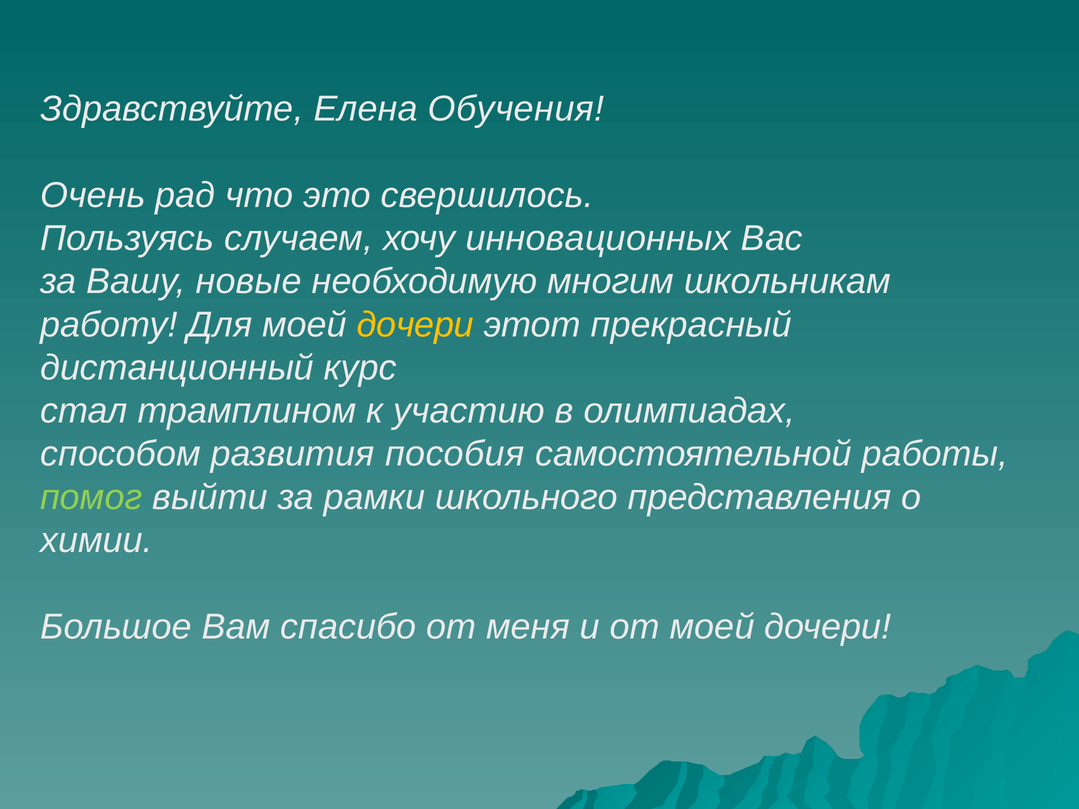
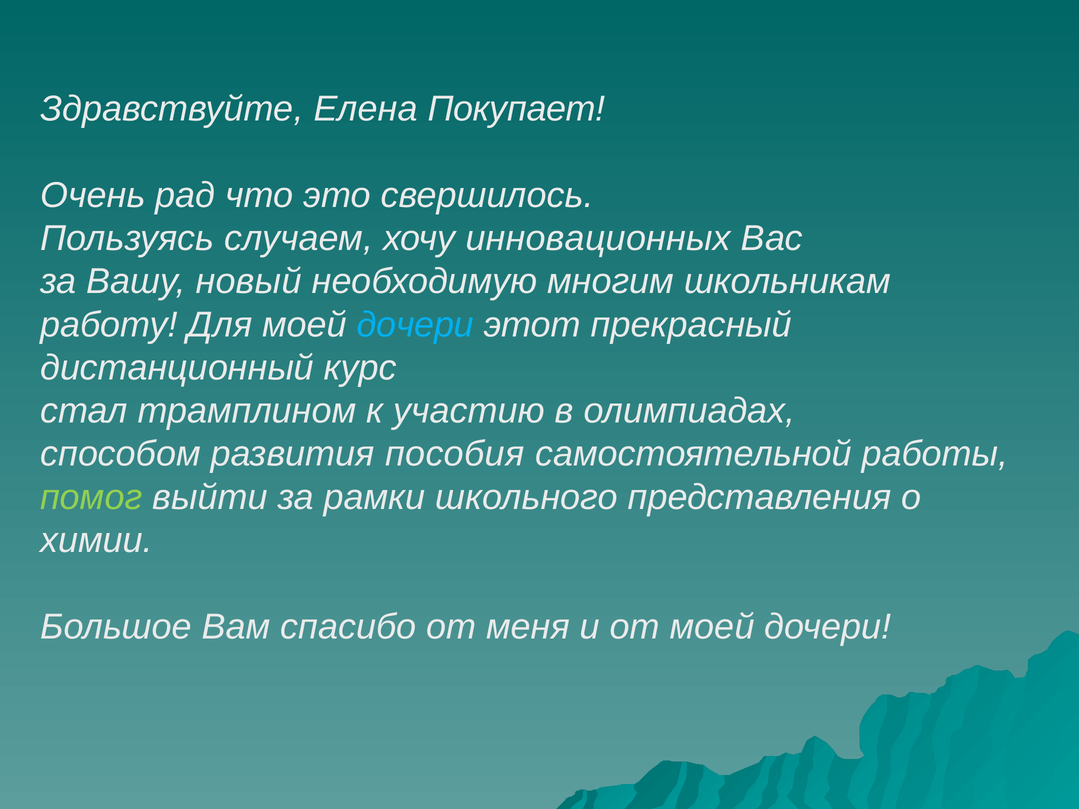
Обучения: Обучения -> Покупает
новые: новые -> новый
дочери at (415, 325) colour: yellow -> light blue
